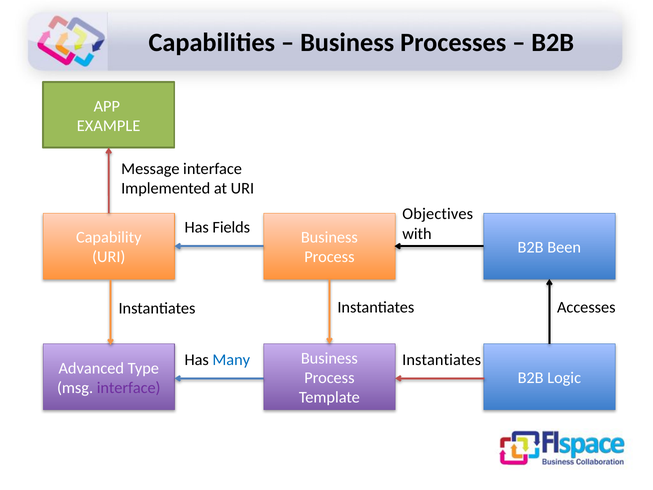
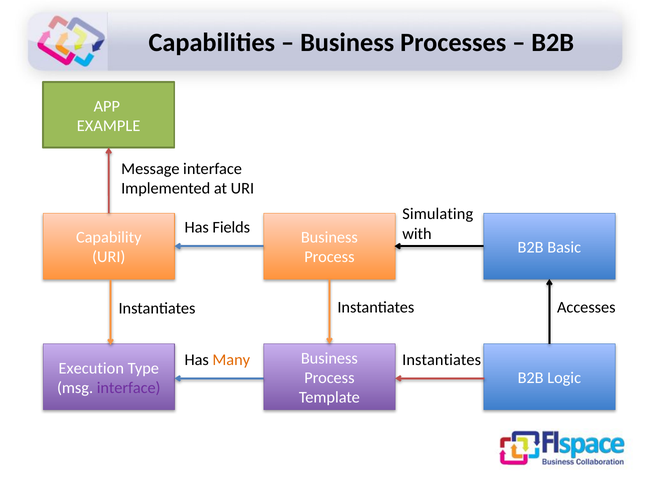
Objectives: Objectives -> Simulating
Been: Been -> Basic
Many colour: blue -> orange
Advanced: Advanced -> Execution
